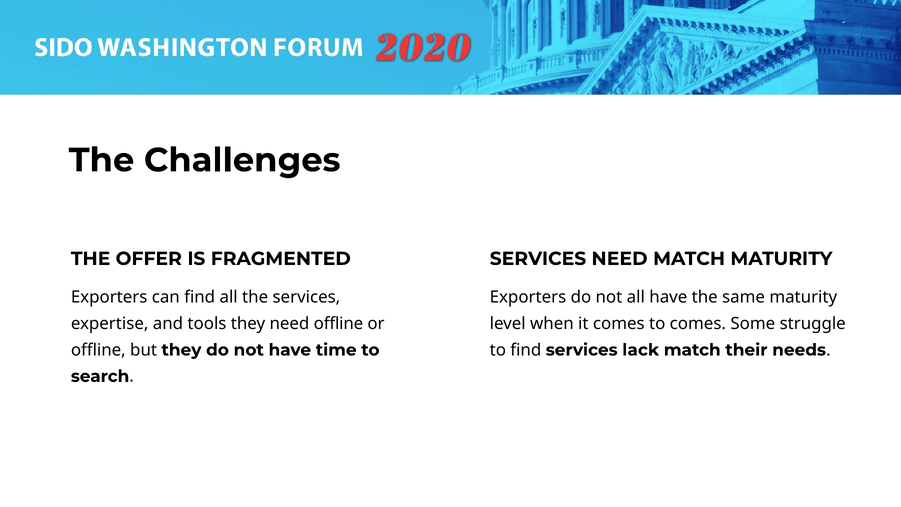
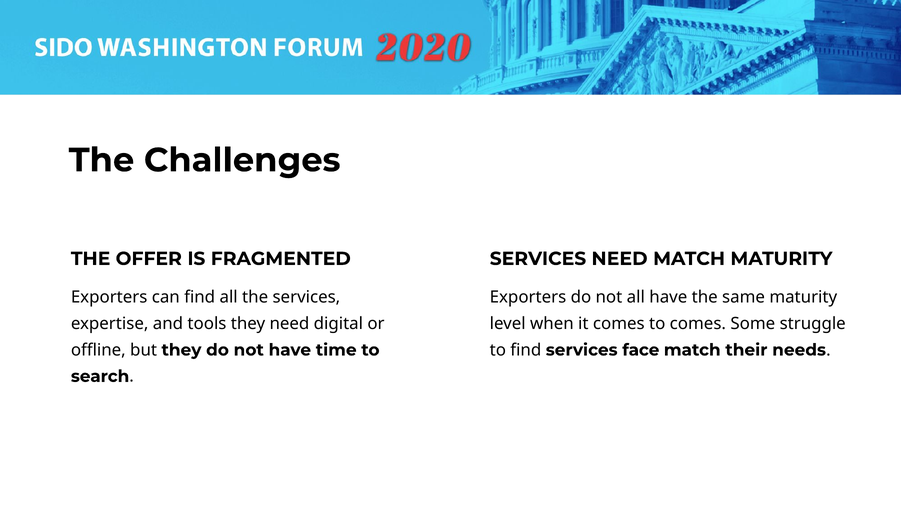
need offline: offline -> digital
lack: lack -> face
